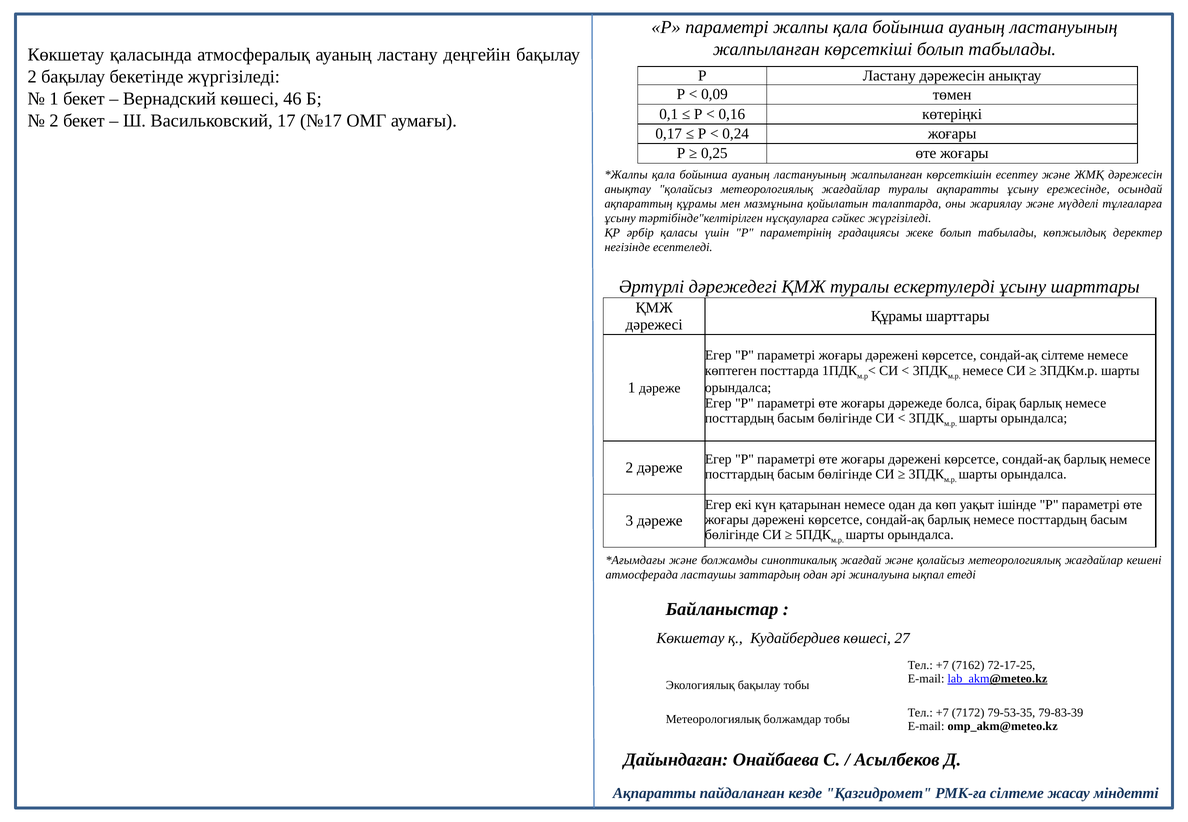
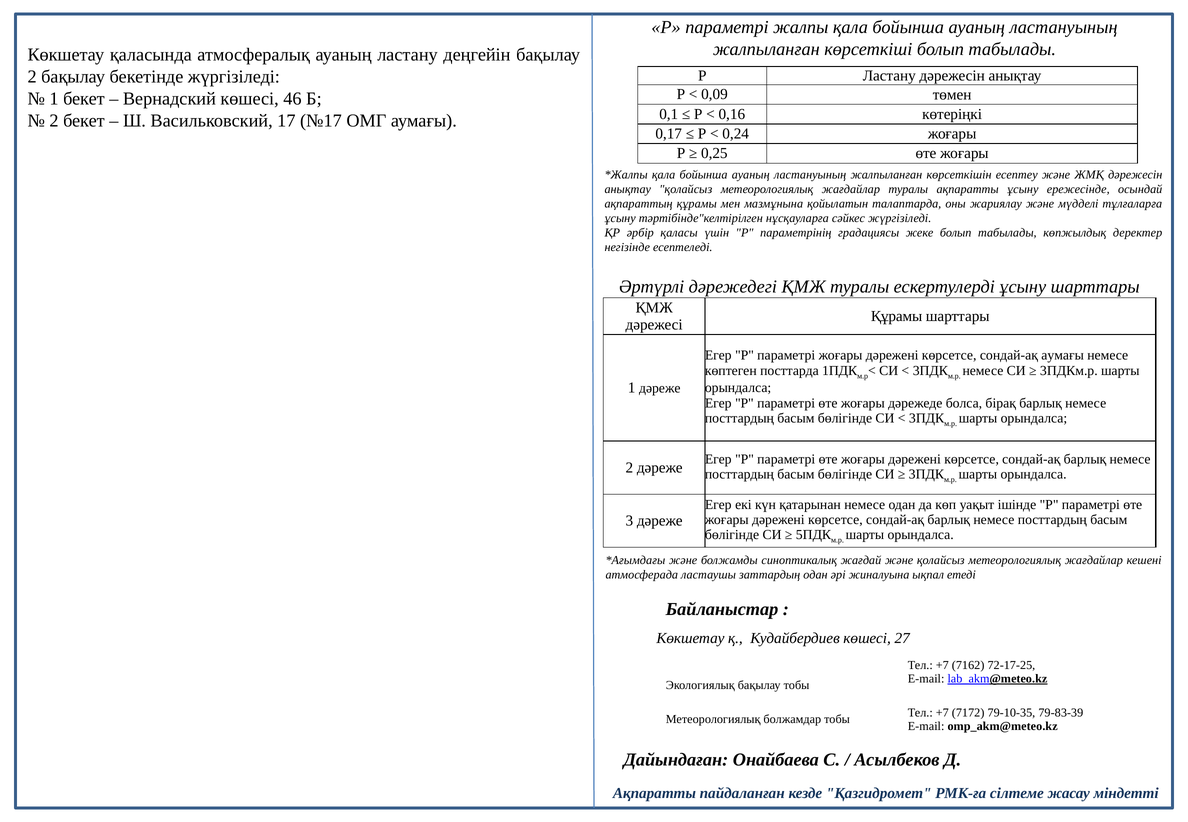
сондай-ақ сілтеме: сілтеме -> аумағы
79-53-35: 79-53-35 -> 79-10-35
